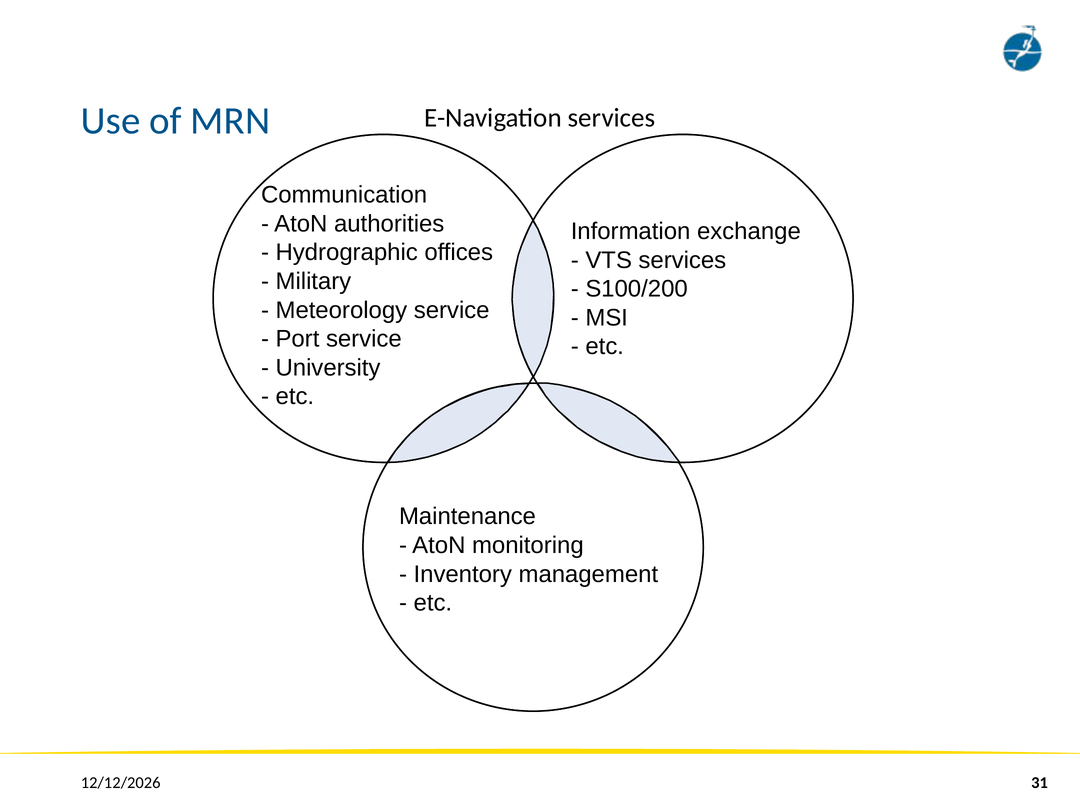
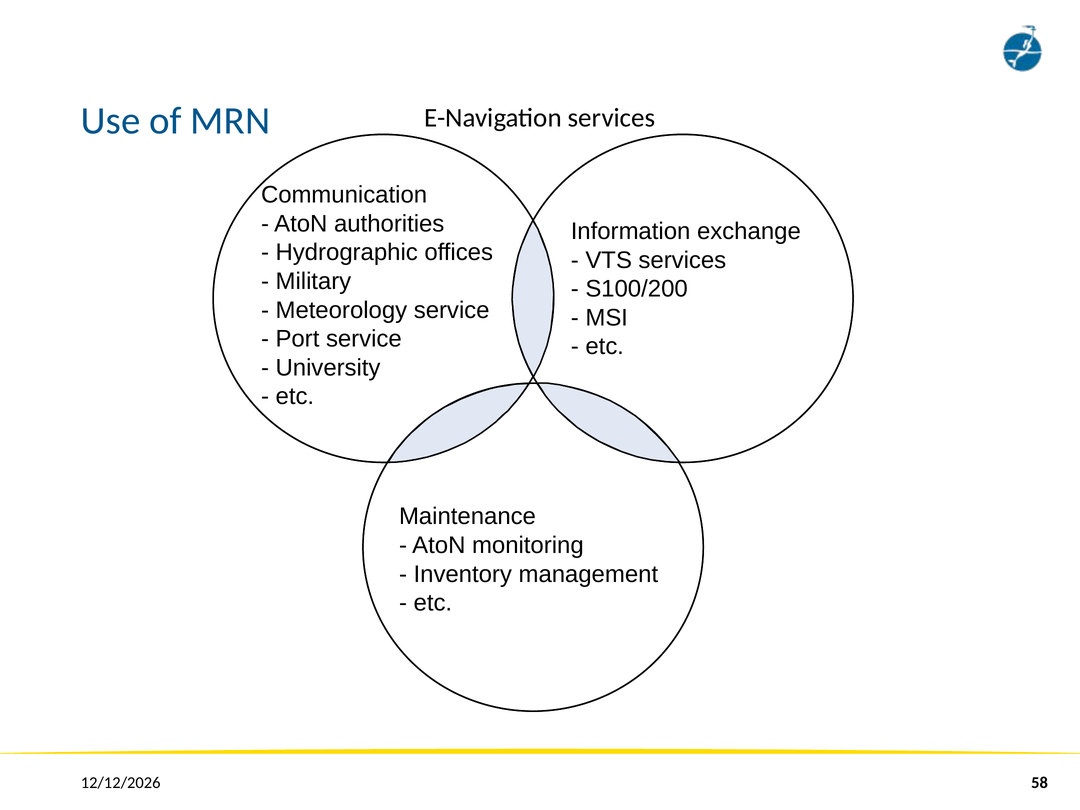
31: 31 -> 58
